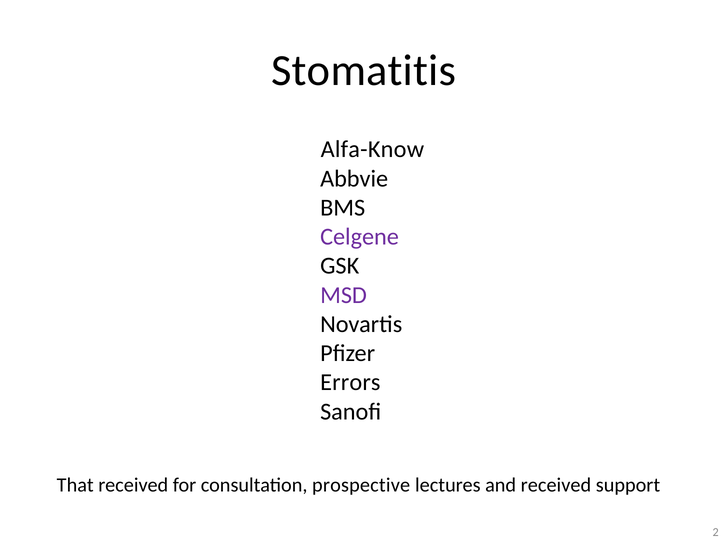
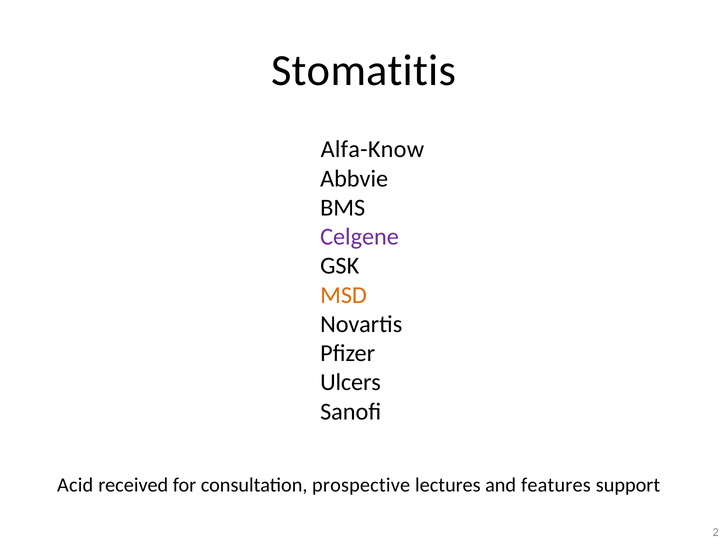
MSD colour: purple -> orange
Errors: Errors -> Ulcers
That: That -> Acid
and received: received -> features
